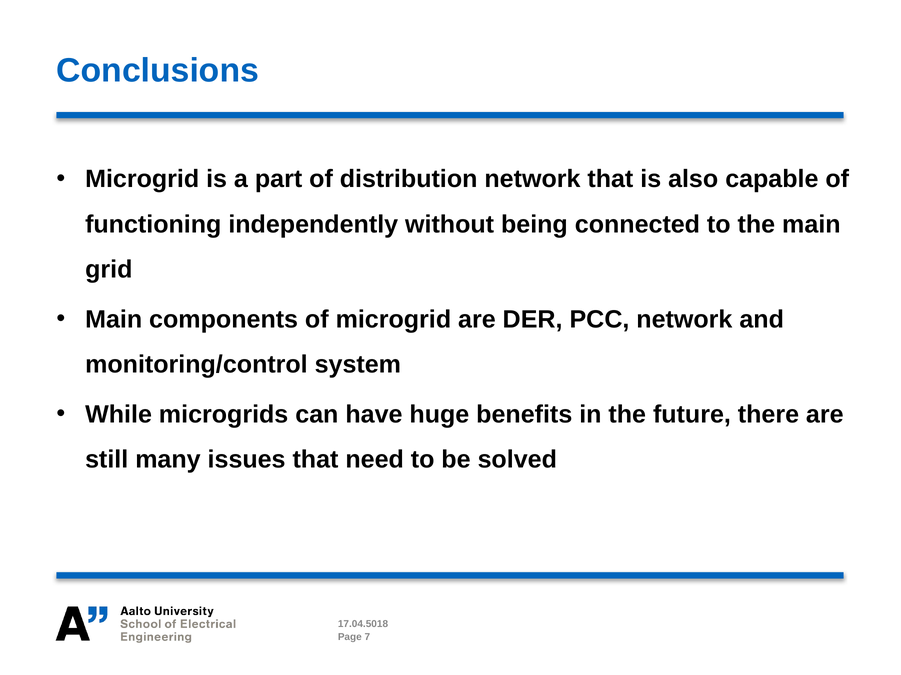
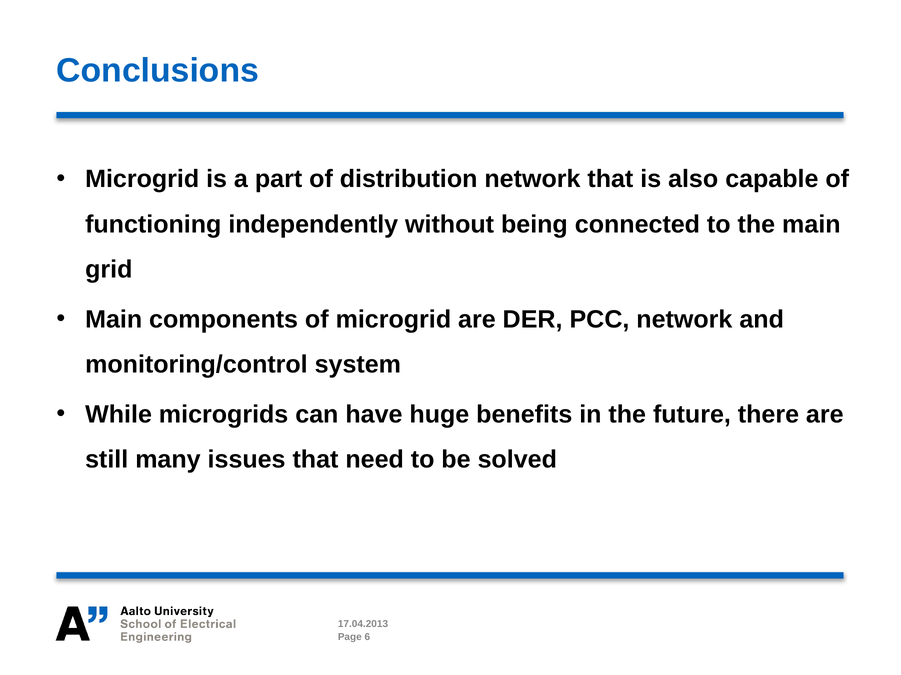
17.04.5018: 17.04.5018 -> 17.04.2013
7: 7 -> 6
